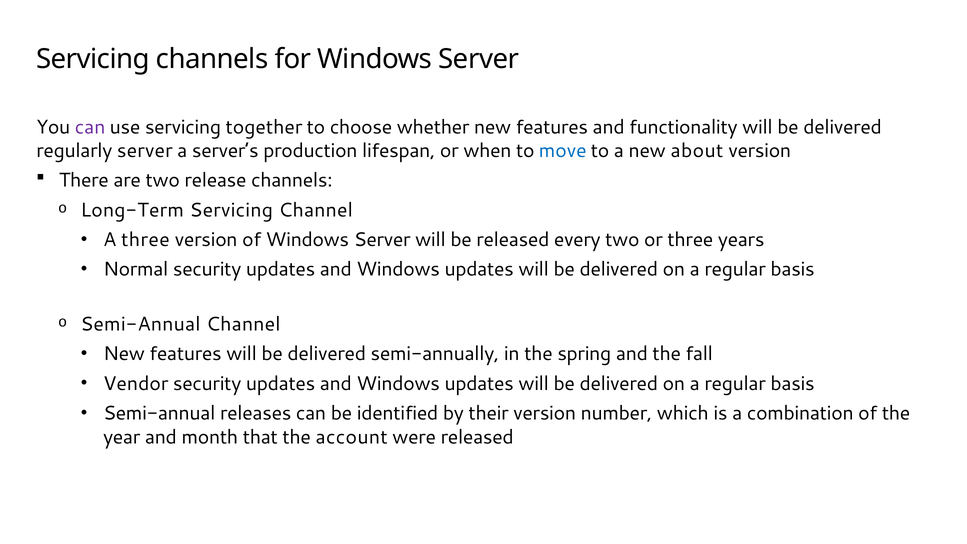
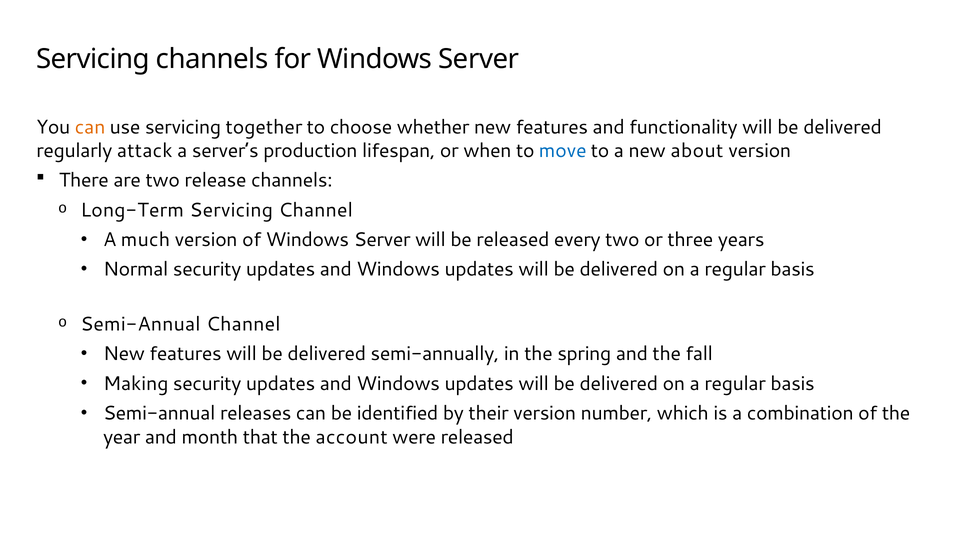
can at (90, 127) colour: purple -> orange
regularly server: server -> attack
A three: three -> much
Vendor: Vendor -> Making
